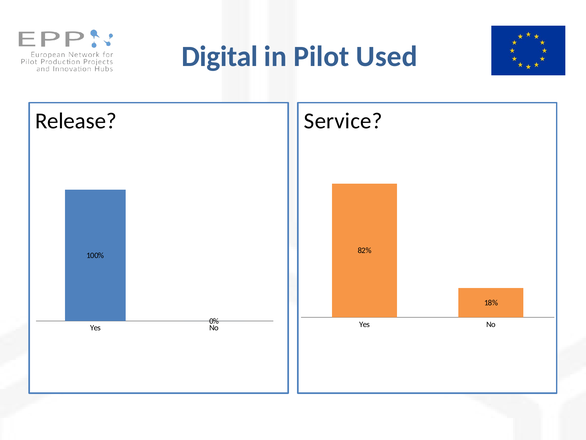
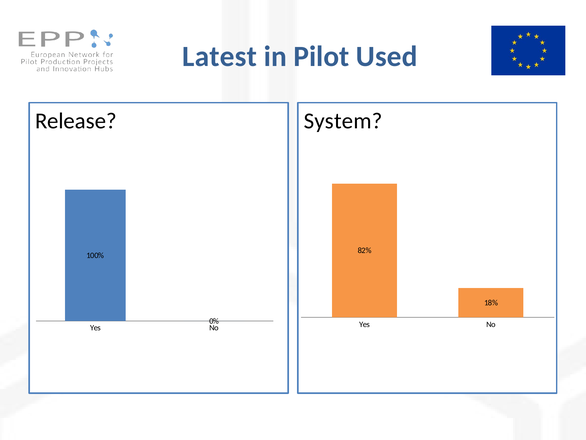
Digital: Digital -> Latest
Service: Service -> System
